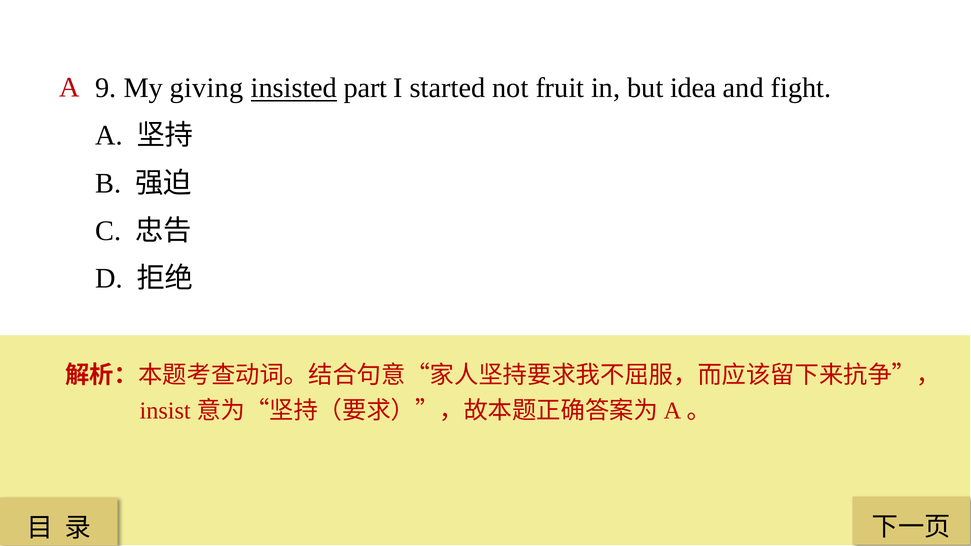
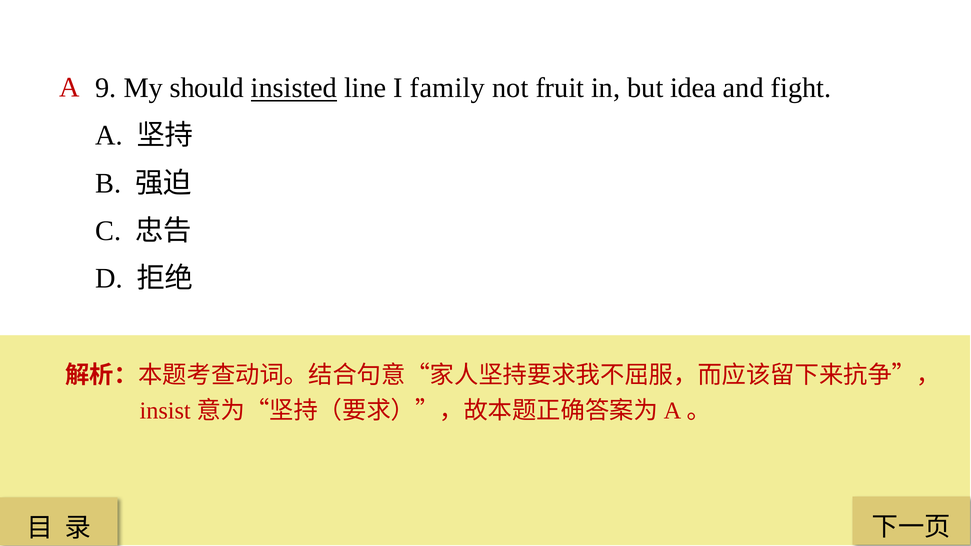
giving: giving -> should
part: part -> line
started: started -> family
